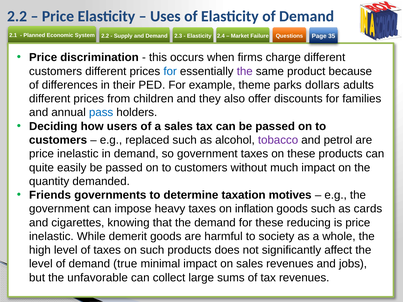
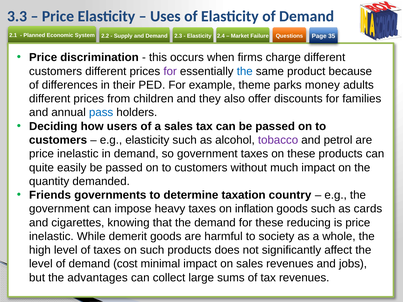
2.2 at (17, 16): 2.2 -> 3.3
for at (170, 71) colour: blue -> purple
the at (245, 71) colour: purple -> blue
dollars: dollars -> money
e.g replaced: replaced -> elasticity
motives: motives -> country
true: true -> cost
unfavorable: unfavorable -> advantages
